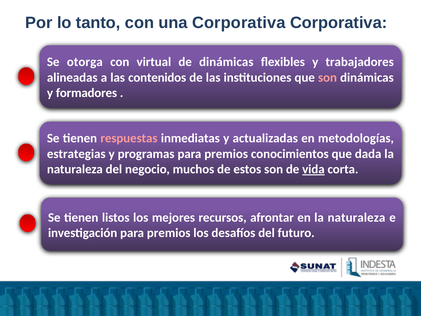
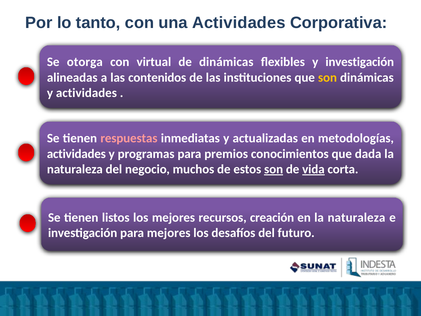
una Corporativa: Corporativa -> Actividades
y trabajadores: trabajadores -> investigación
son at (327, 77) colour: pink -> yellow
y formadores: formadores -> actividades
estrategias at (76, 154): estrategias -> actividades
son at (274, 169) underline: none -> present
afrontar: afrontar -> creación
investigación para premios: premios -> mejores
